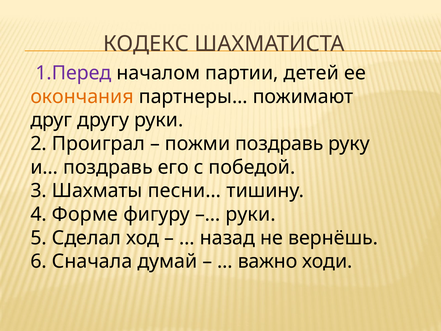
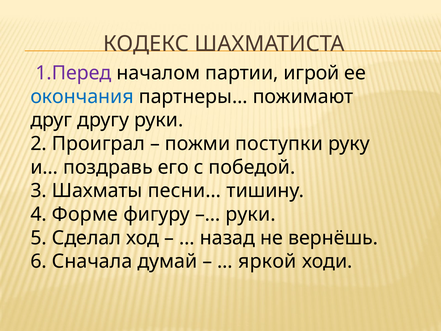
детей: детей -> игрой
окончания colour: orange -> blue
пожми поздравь: поздравь -> поступки
важно: важно -> яркой
